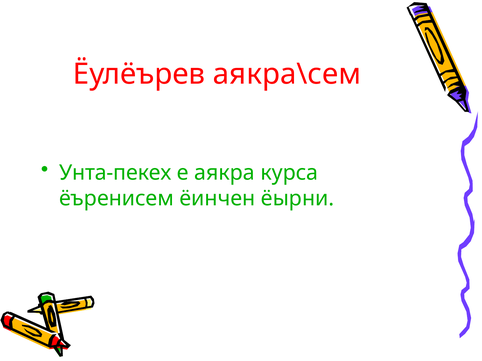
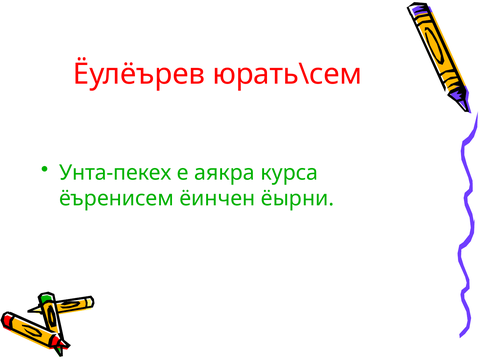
аякра\сем: аякра\сем -> юрать\сем
